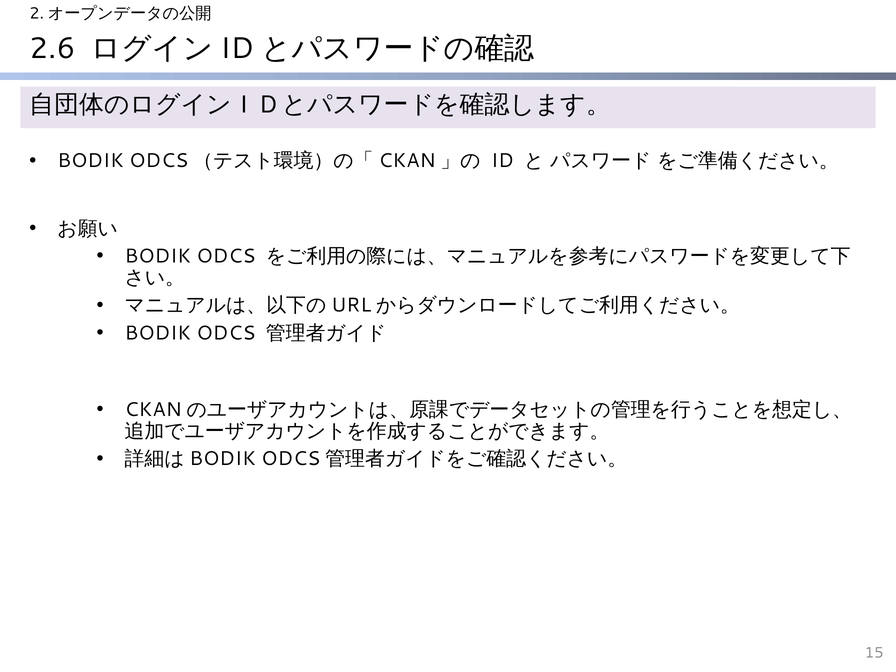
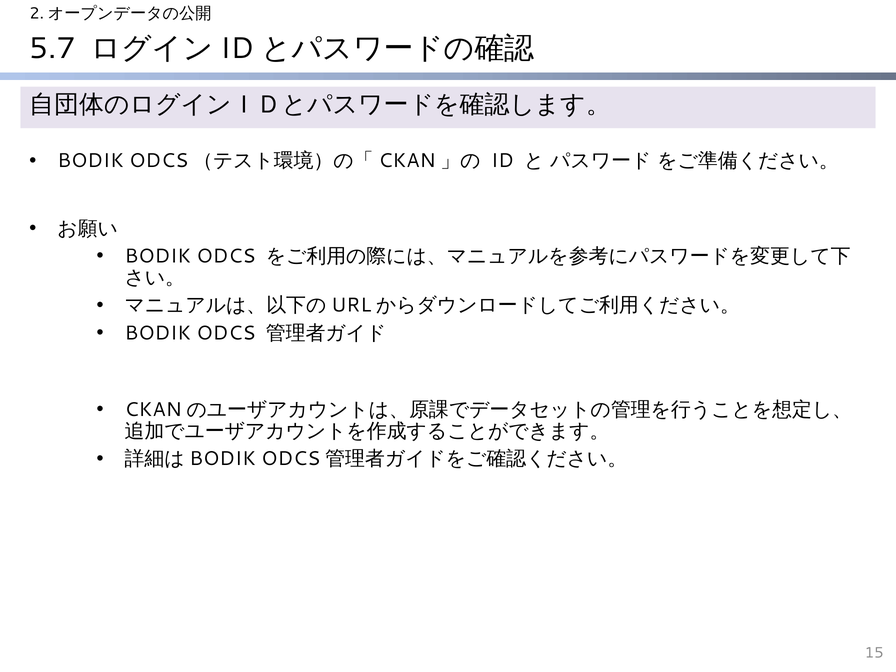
2.6: 2.6 -> 5.7
